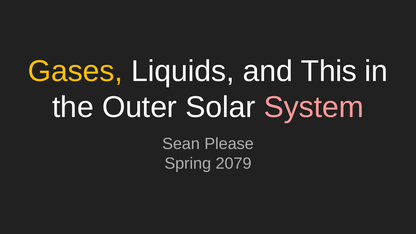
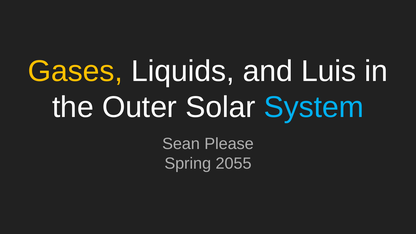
This: This -> Luis
System colour: pink -> light blue
2079: 2079 -> 2055
